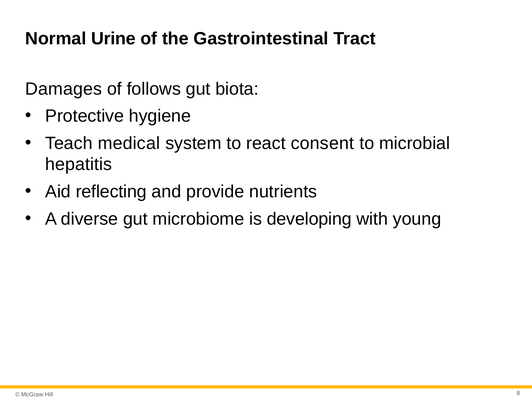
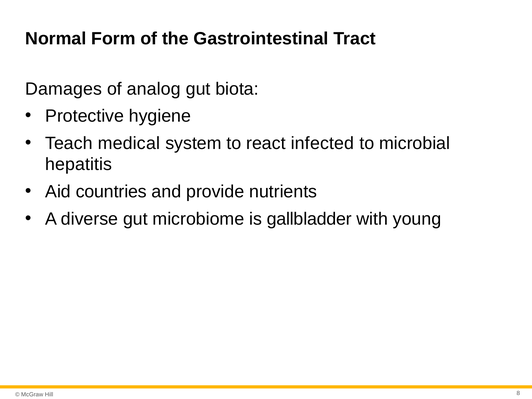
Urine: Urine -> Form
follows: follows -> analog
consent: consent -> infected
reflecting: reflecting -> countries
developing: developing -> gallbladder
